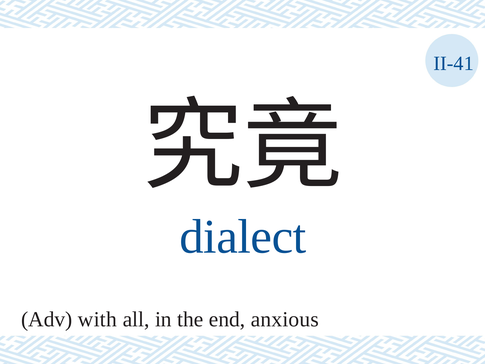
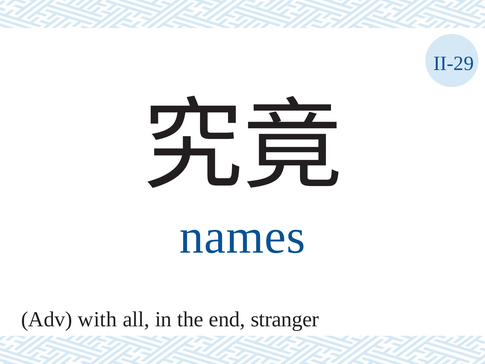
II-41: II-41 -> II-29
dialect: dialect -> names
anxious: anxious -> stranger
